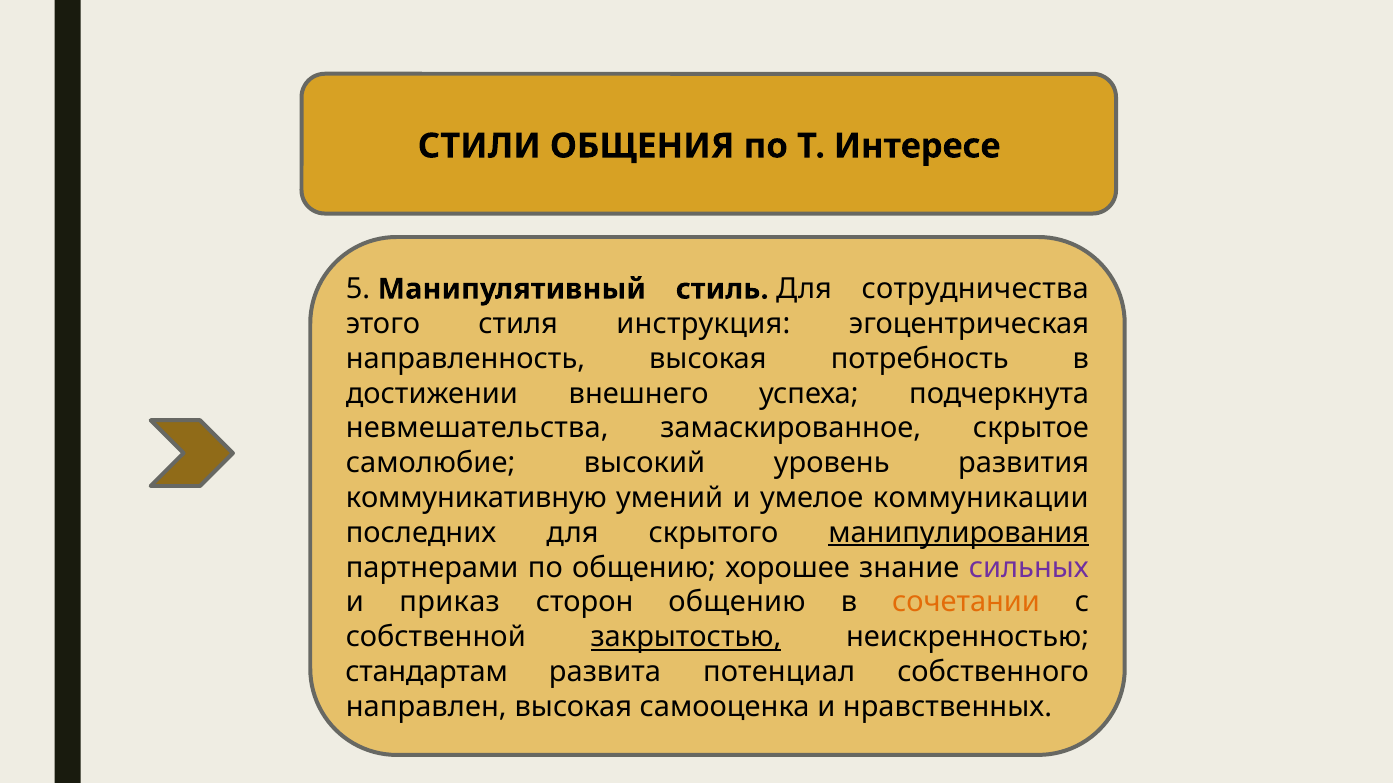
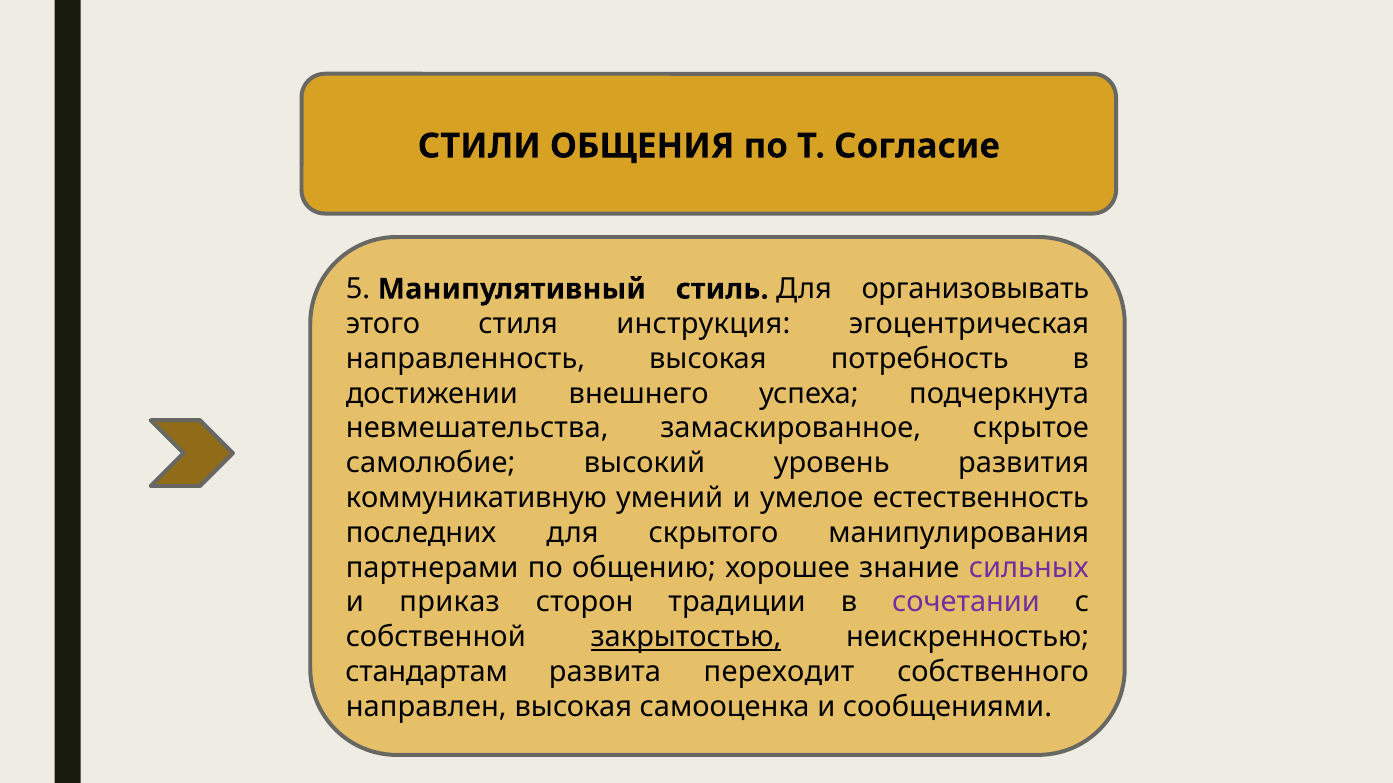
Интересе: Интересе -> Согласие
сотрудничества: сотрудничества -> организовывать
коммуникации: коммуникации -> естественность
манипулирования underline: present -> none
сторон общению: общению -> традиции
сочетании colour: orange -> purple
потенциал: потенциал -> переходит
нравственных: нравственных -> сообщениями
